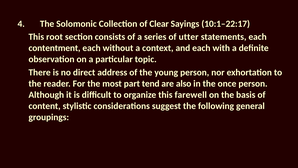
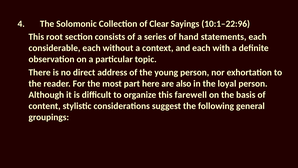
10:1–22:17: 10:1–22:17 -> 10:1–22:96
utter: utter -> hand
contentment: contentment -> considerable
tend: tend -> here
once: once -> loyal
